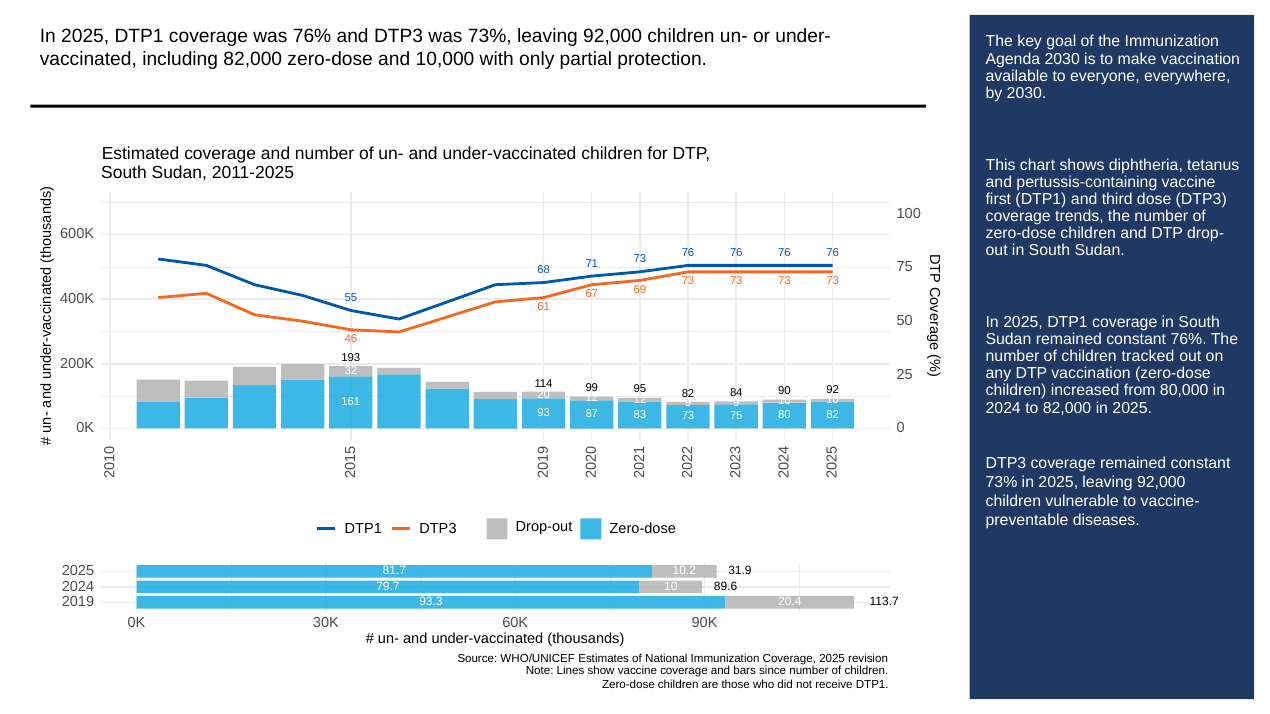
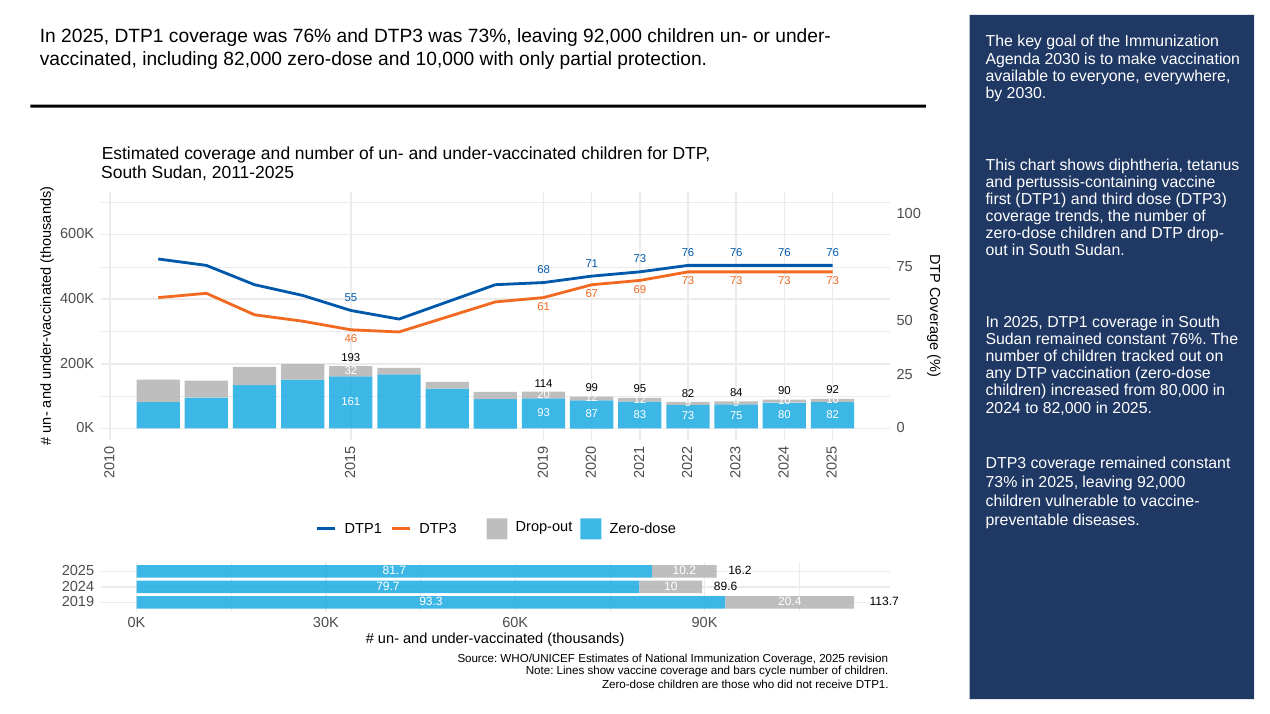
31.9: 31.9 -> 16.2
since: since -> cycle
